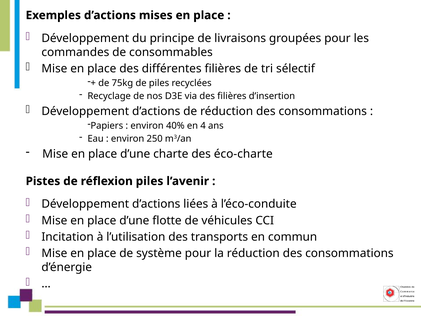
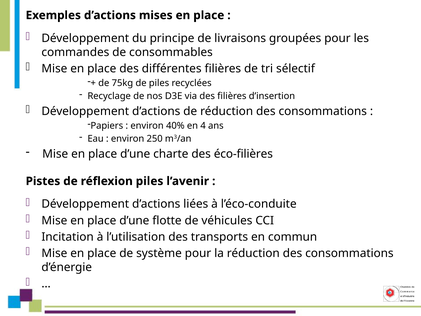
éco-charte: éco-charte -> éco-filières
